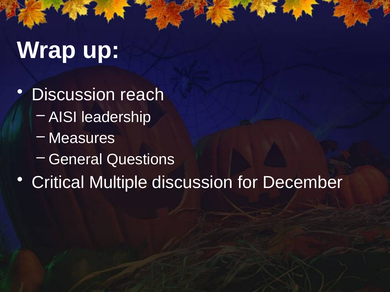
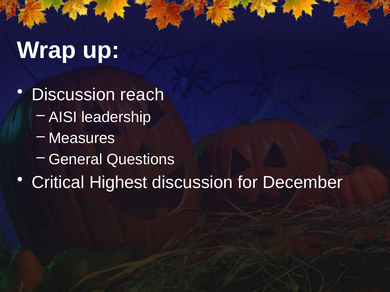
Multiple: Multiple -> Highest
